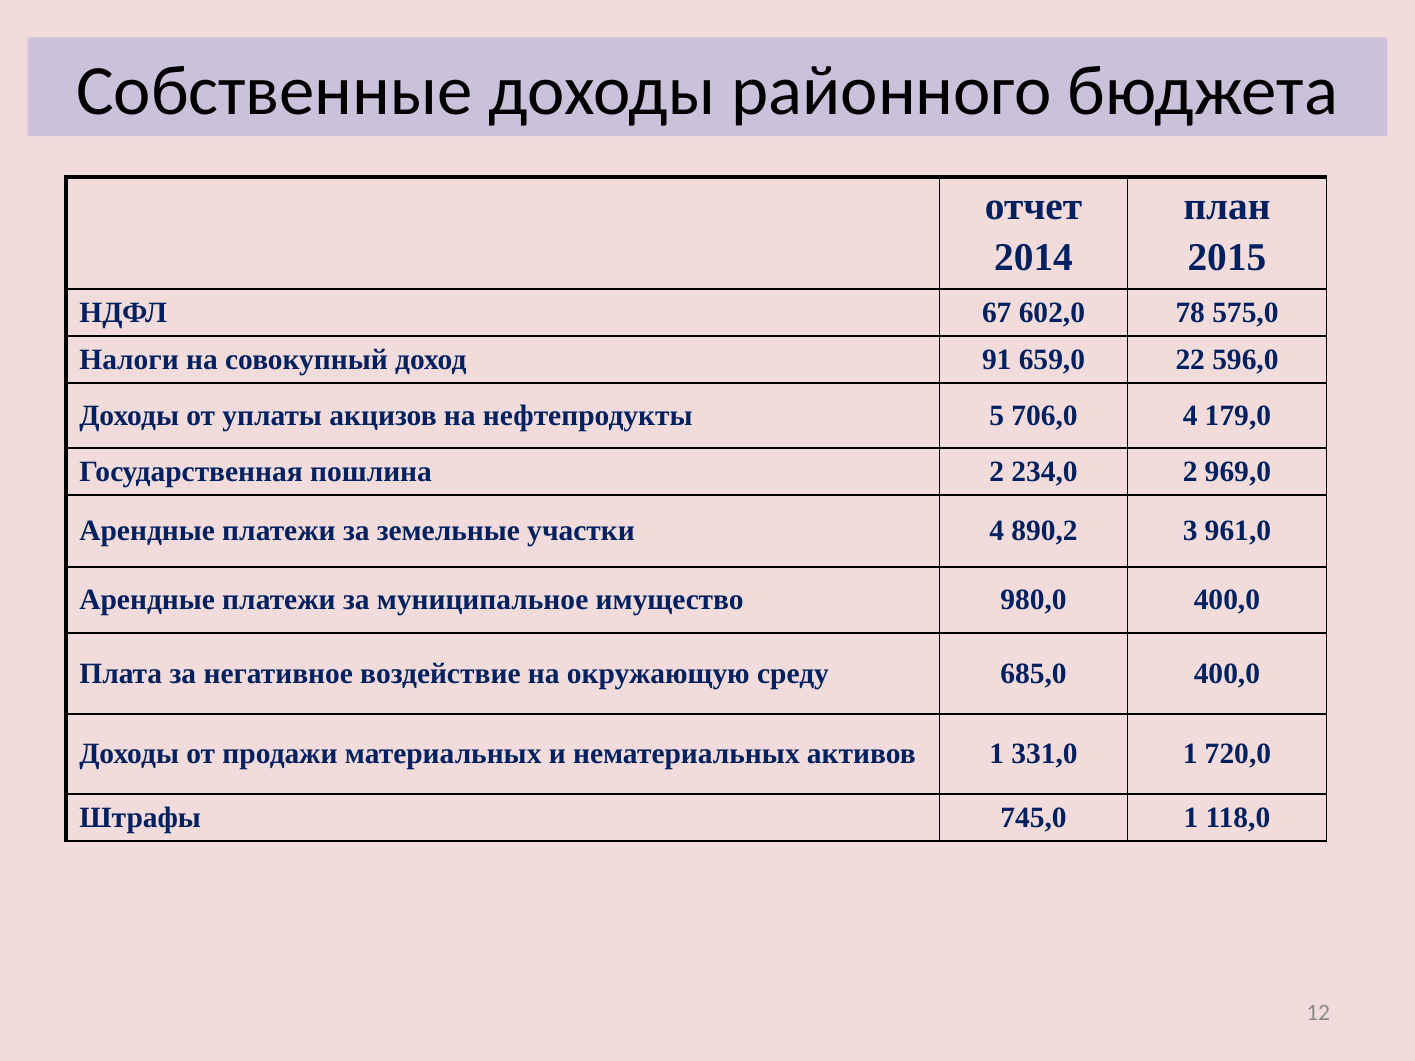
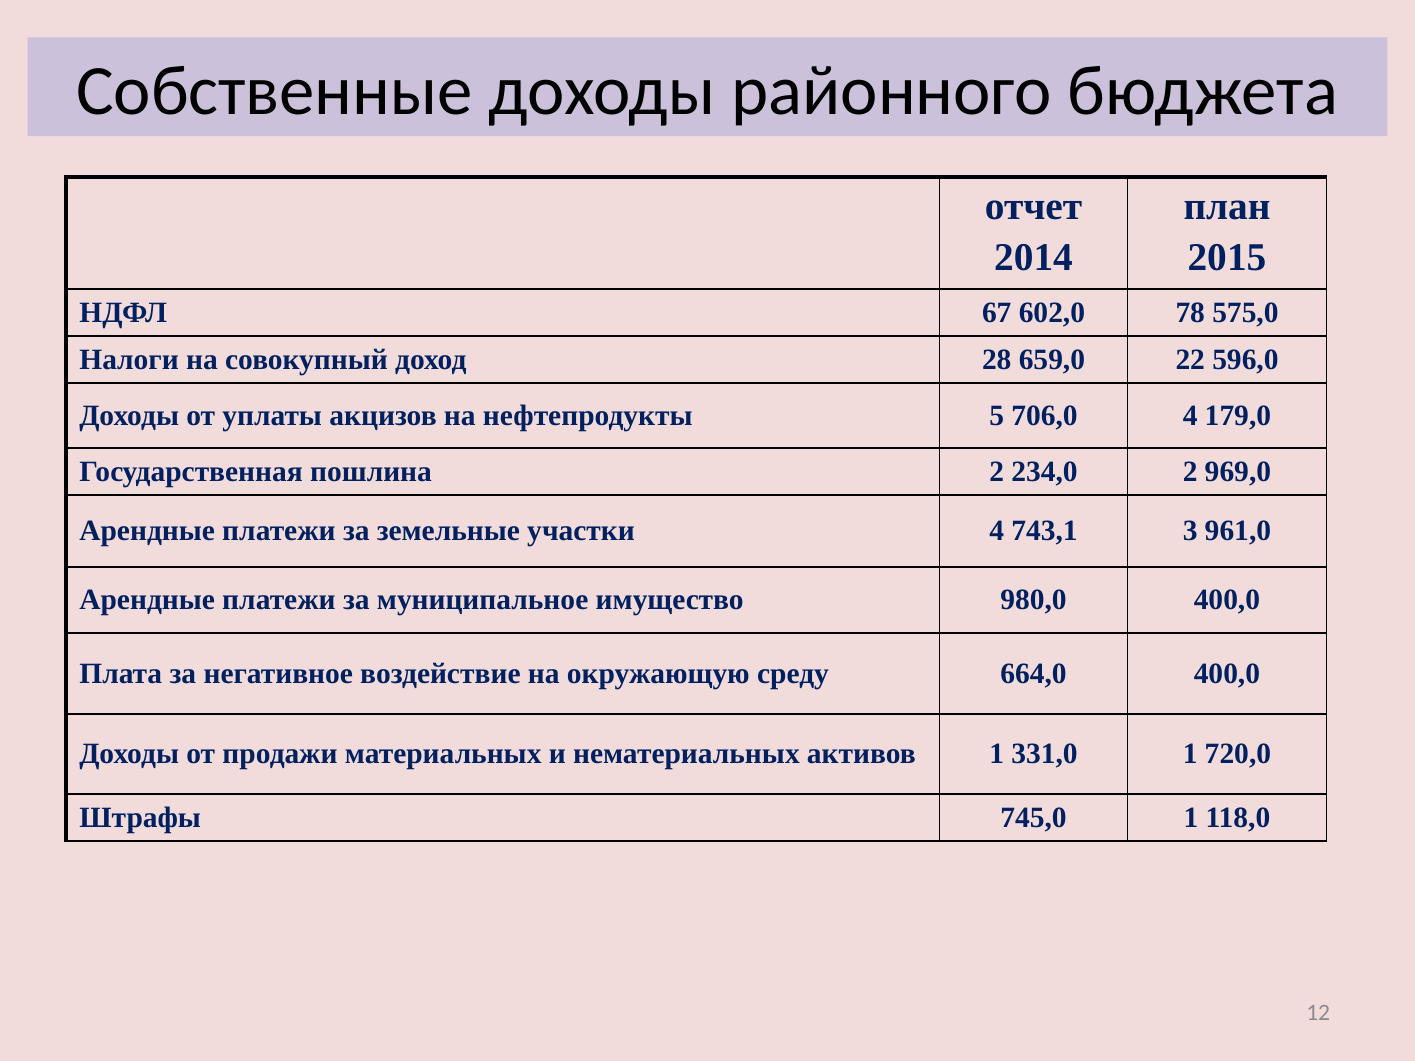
91: 91 -> 28
890,2: 890,2 -> 743,1
685,0: 685,0 -> 664,0
